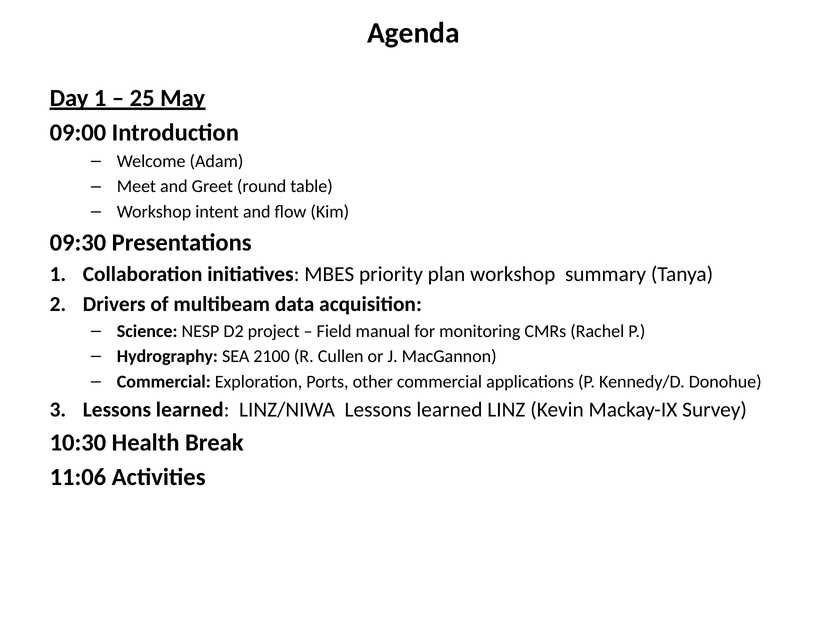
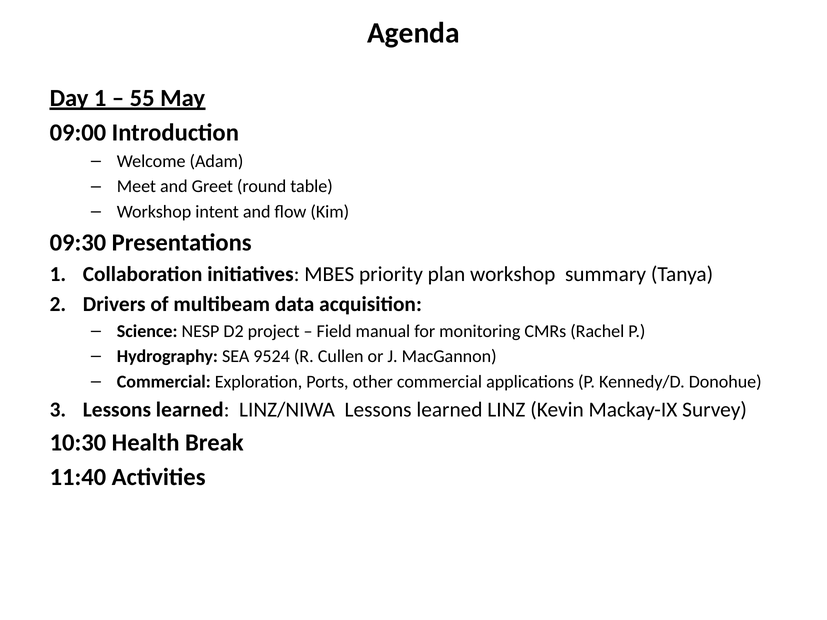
25: 25 -> 55
2100: 2100 -> 9524
11:06: 11:06 -> 11:40
